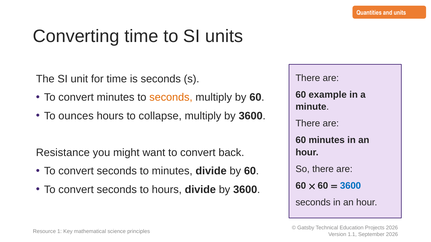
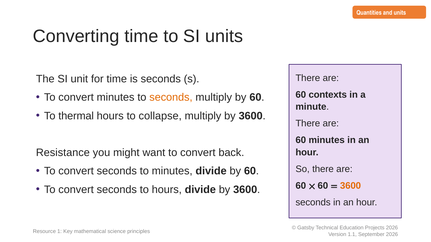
example: example -> contexts
ounces: ounces -> thermal
3600 at (351, 186) colour: blue -> orange
